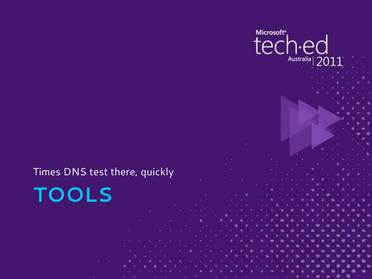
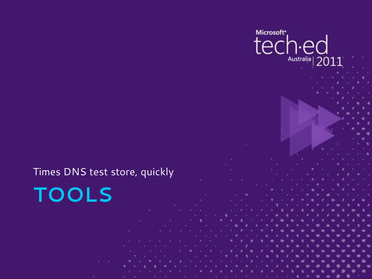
there: there -> store
